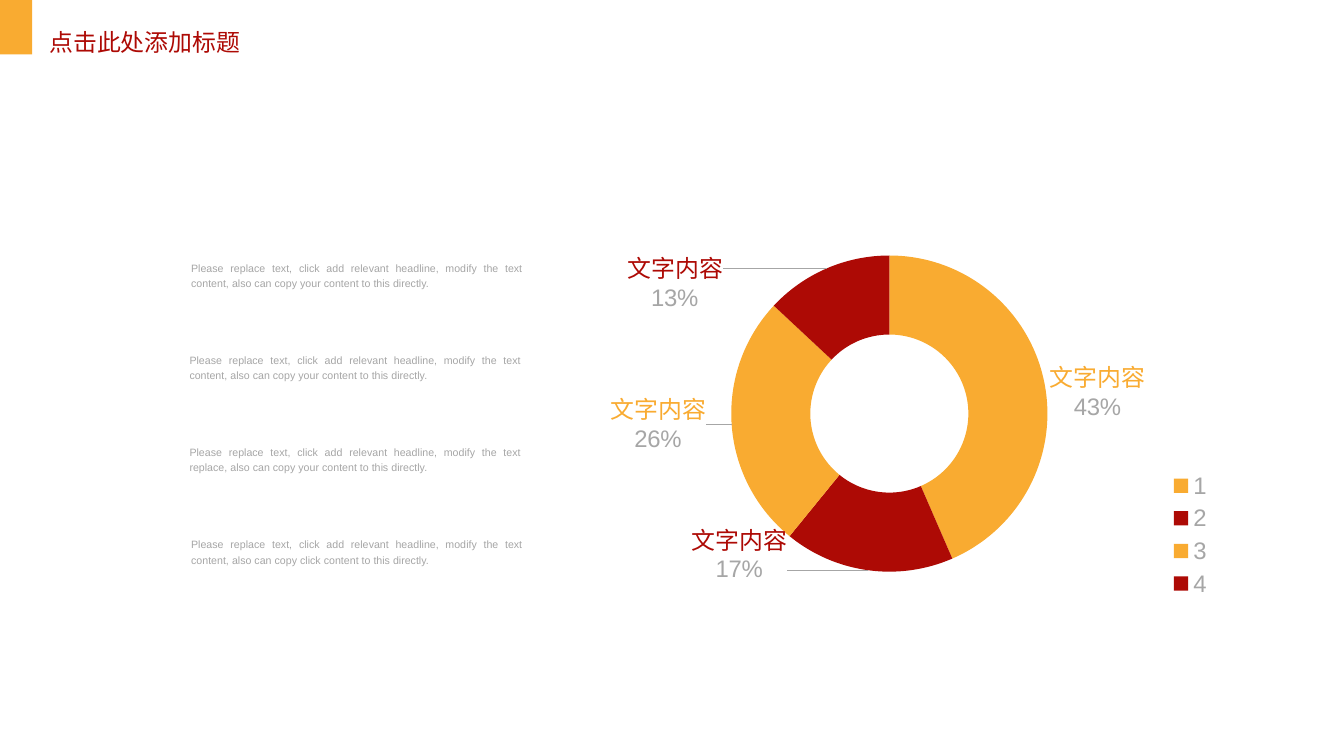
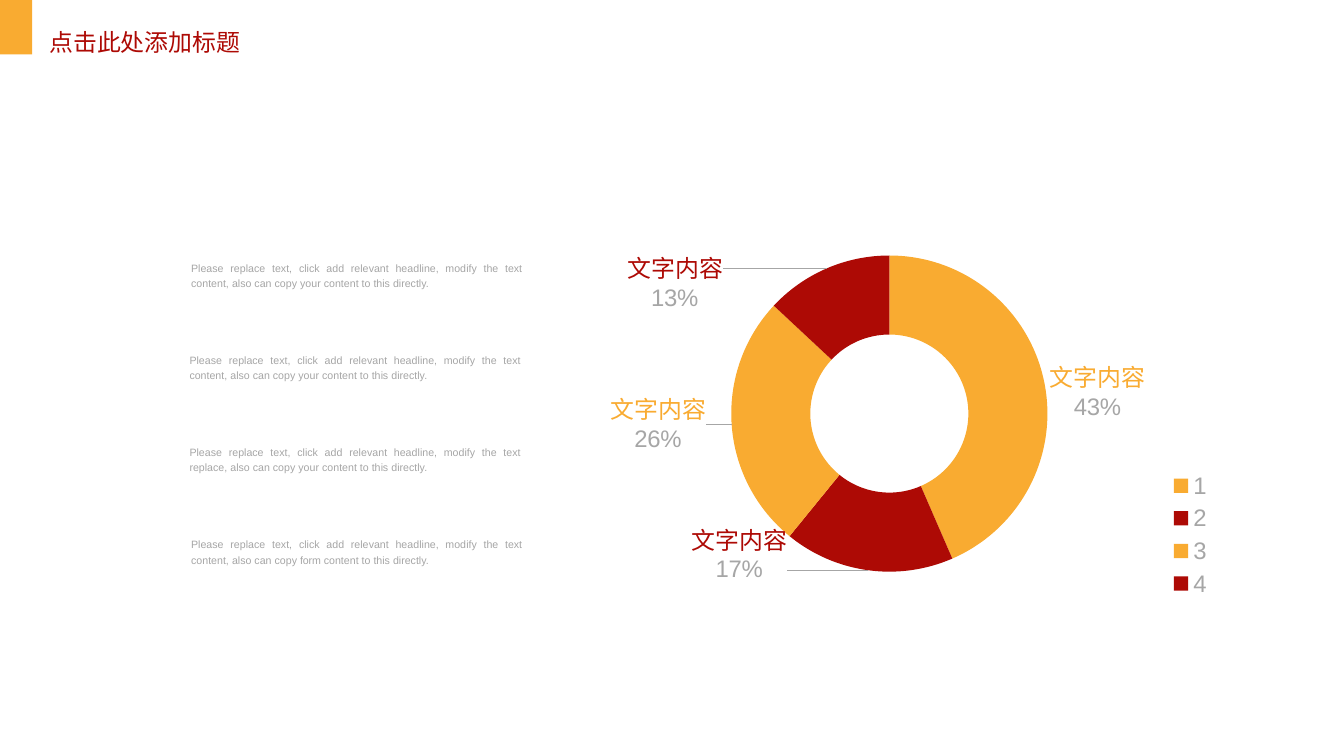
copy click: click -> form
